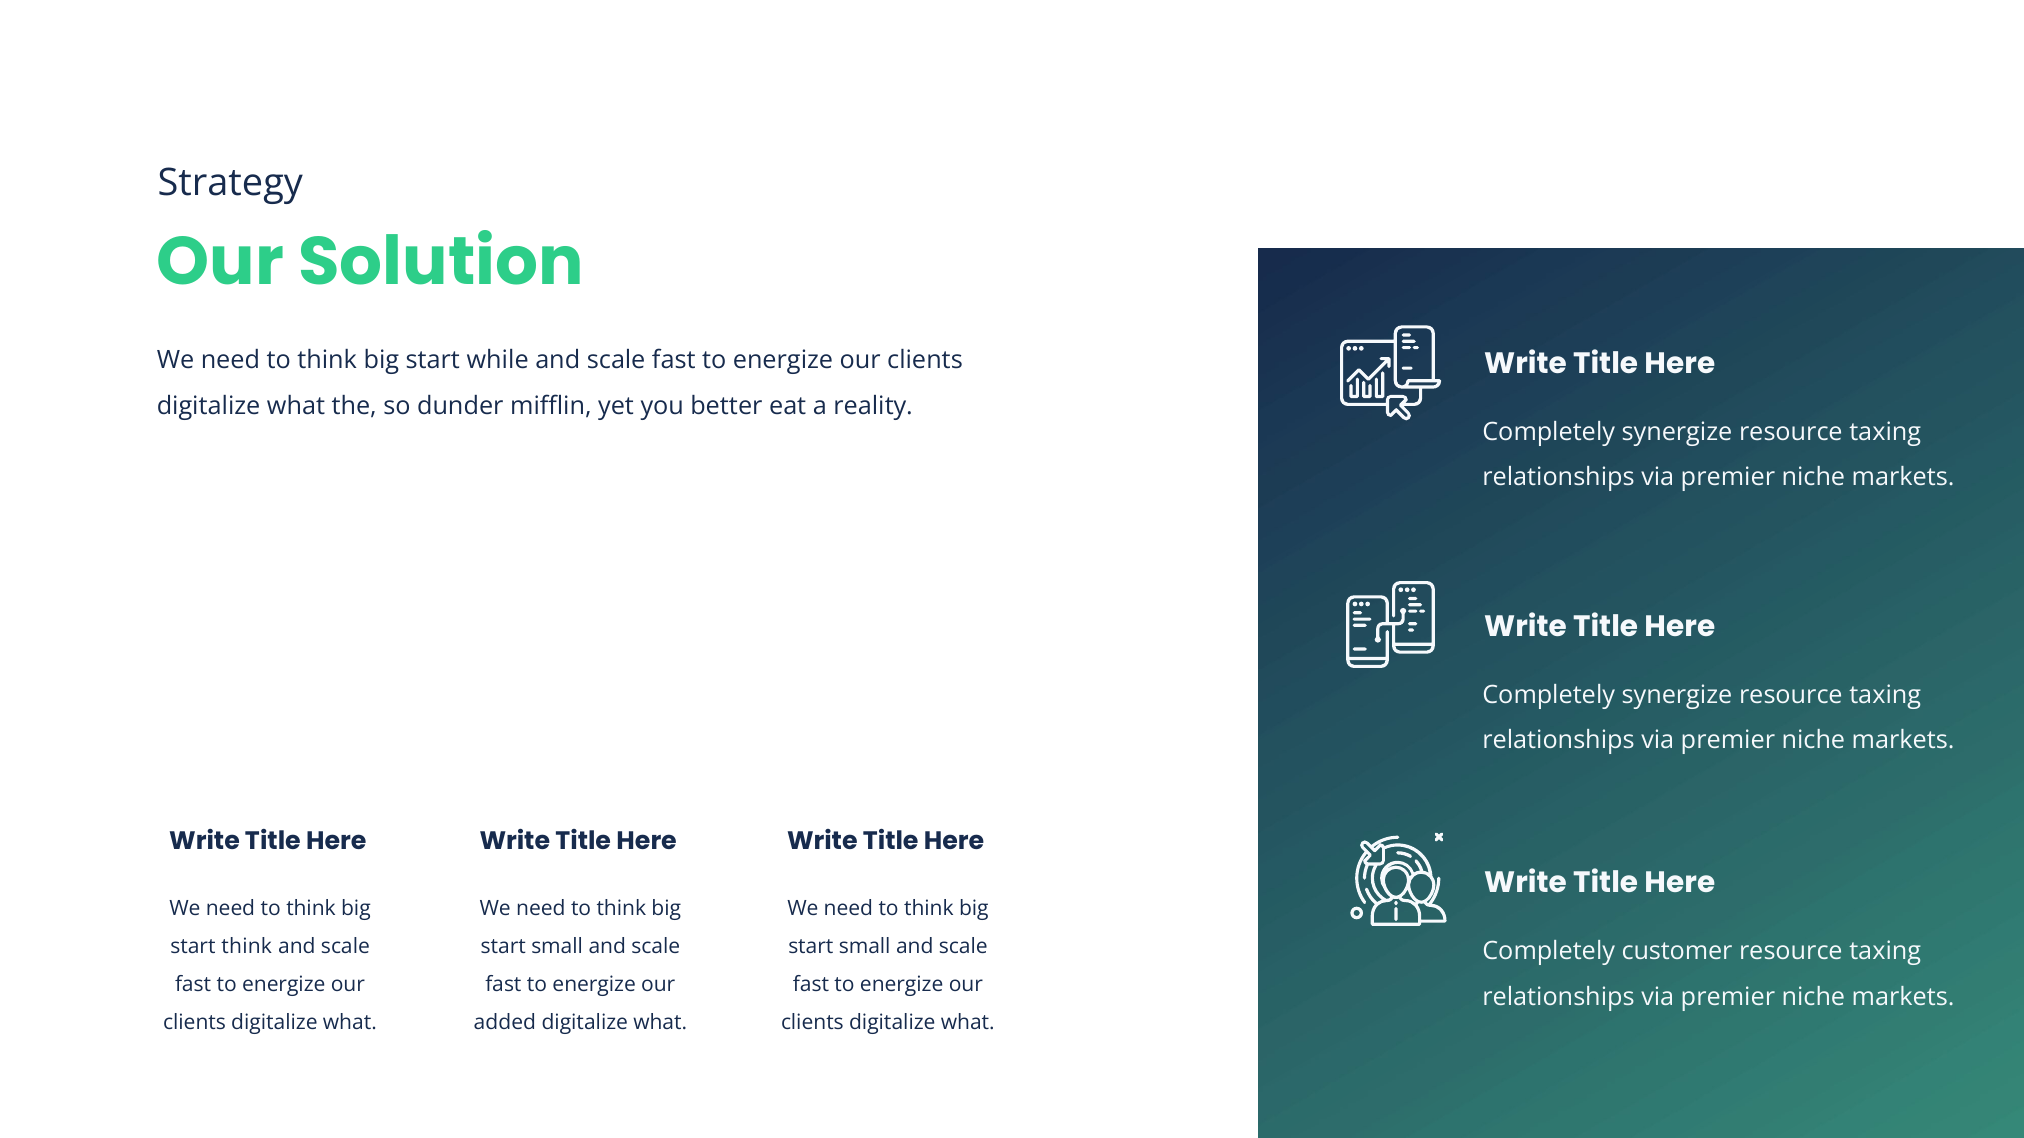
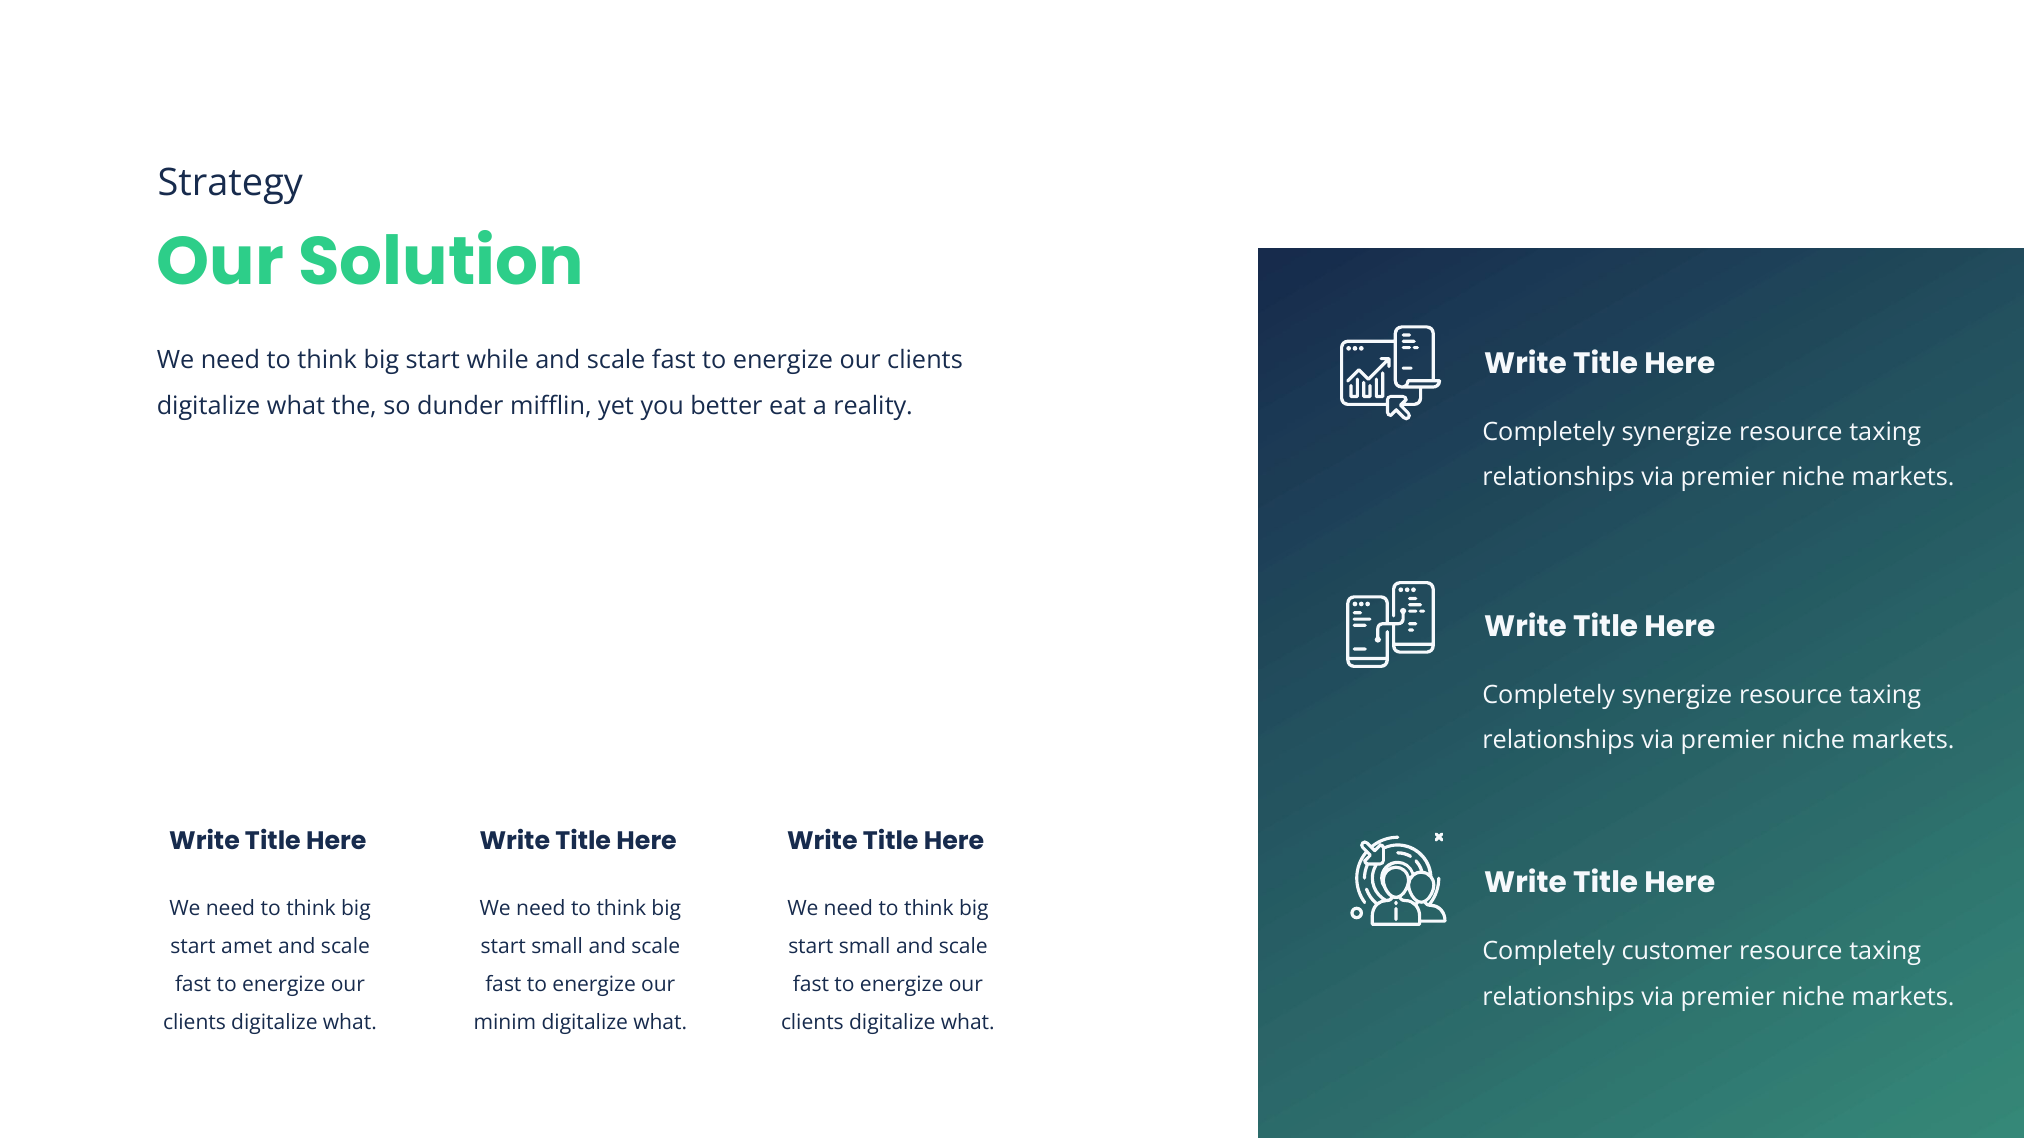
start think: think -> amet
added: added -> minim
